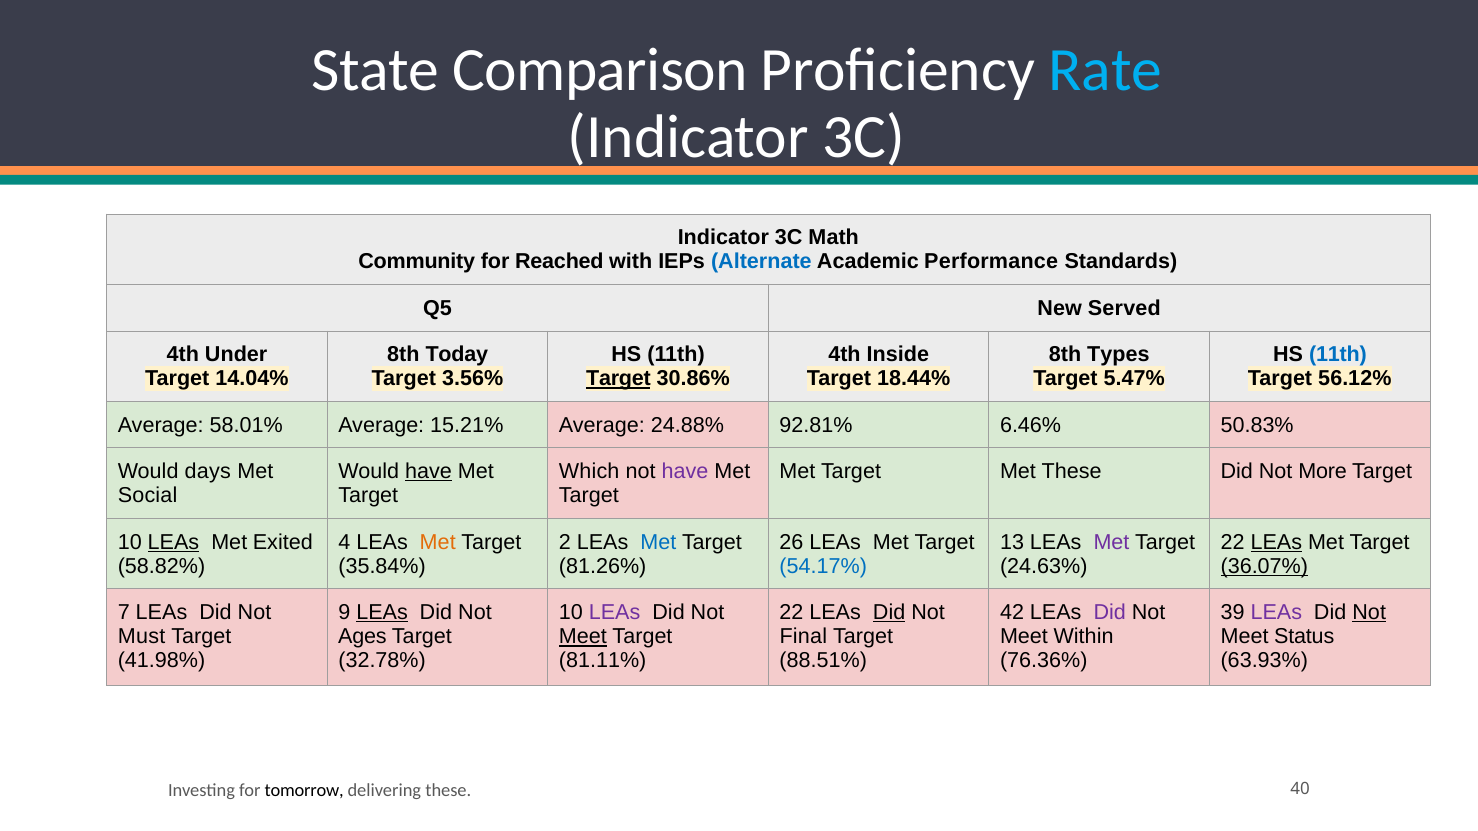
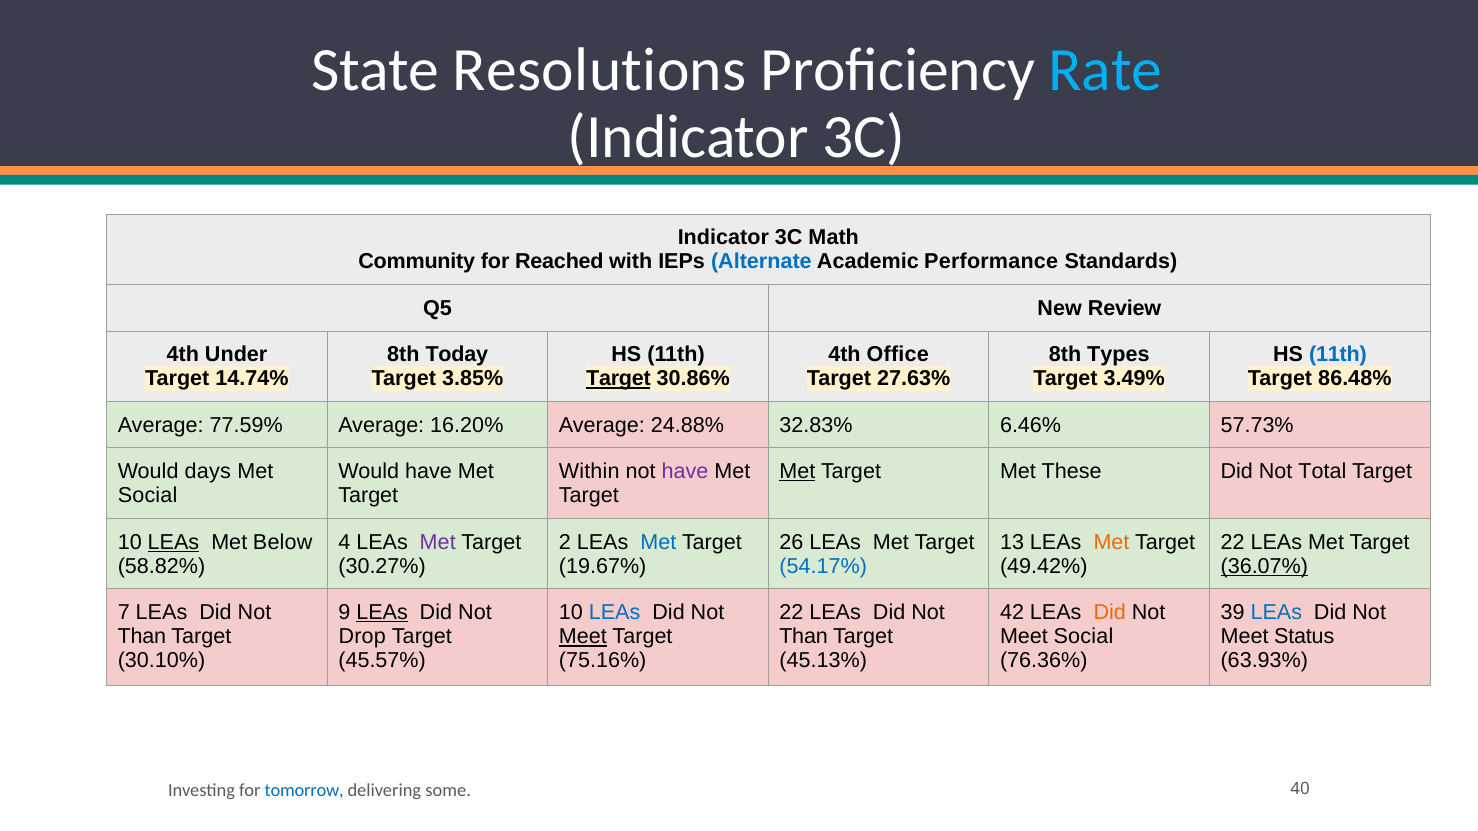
Comparison: Comparison -> Resolutions
Served: Served -> Review
Inside: Inside -> Office
14.04%: 14.04% -> 14.74%
3.56%: 3.56% -> 3.85%
18.44%: 18.44% -> 27.63%
5.47%: 5.47% -> 3.49%
56.12%: 56.12% -> 86.48%
58.01%: 58.01% -> 77.59%
15.21%: 15.21% -> 16.20%
92.81%: 92.81% -> 32.83%
50.83%: 50.83% -> 57.73%
have at (428, 472) underline: present -> none
Which: Which -> Within
Met at (797, 472) underline: none -> present
More: More -> Total
Exited: Exited -> Below
Met at (438, 542) colour: orange -> purple
Met at (1111, 542) colour: purple -> orange
LEAs at (1276, 542) underline: present -> none
35.84%: 35.84% -> 30.27%
81.26%: 81.26% -> 19.67%
24.63%: 24.63% -> 49.42%
LEAs at (615, 613) colour: purple -> blue
Did at (889, 613) underline: present -> none
Did at (1110, 613) colour: purple -> orange
LEAs at (1276, 613) colour: purple -> blue
Not at (1369, 613) underline: present -> none
Must at (142, 637): Must -> Than
Ages: Ages -> Drop
Final at (803, 637): Final -> Than
Meet Within: Within -> Social
41.98%: 41.98% -> 30.10%
32.78%: 32.78% -> 45.57%
81.11%: 81.11% -> 75.16%
88.51%: 88.51% -> 45.13%
tomorrow colour: black -> blue
delivering these: these -> some
